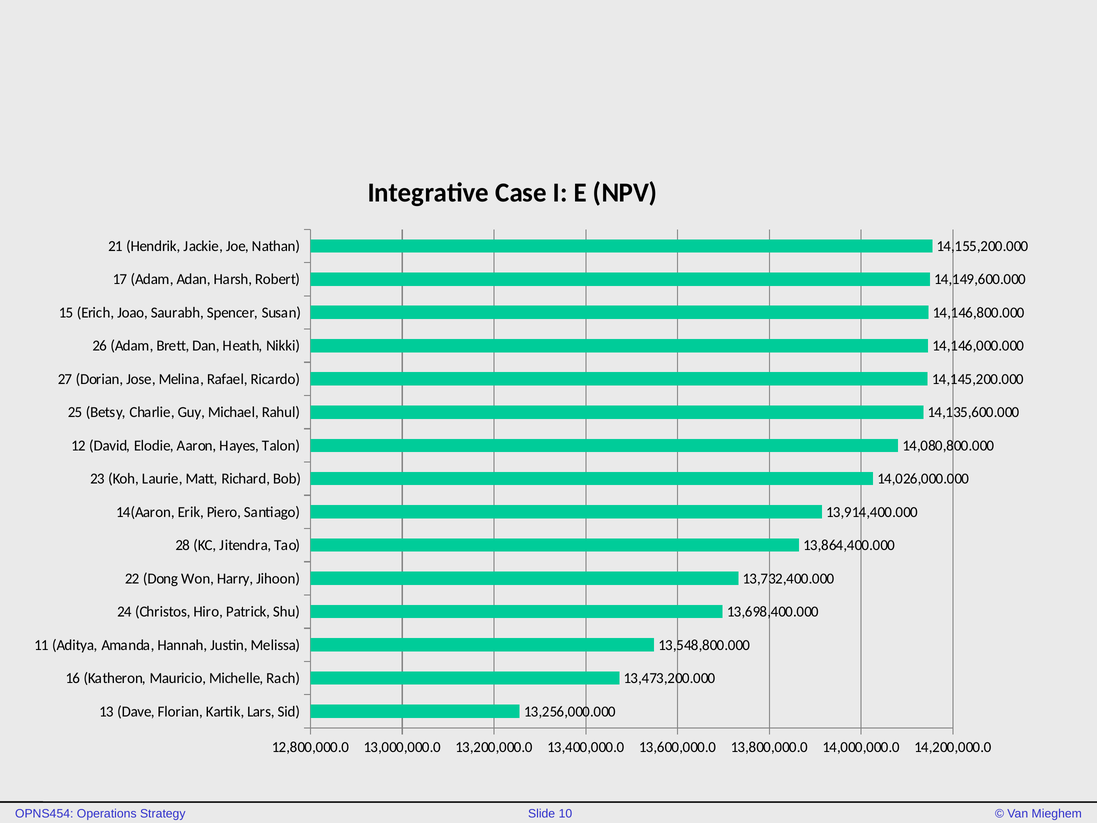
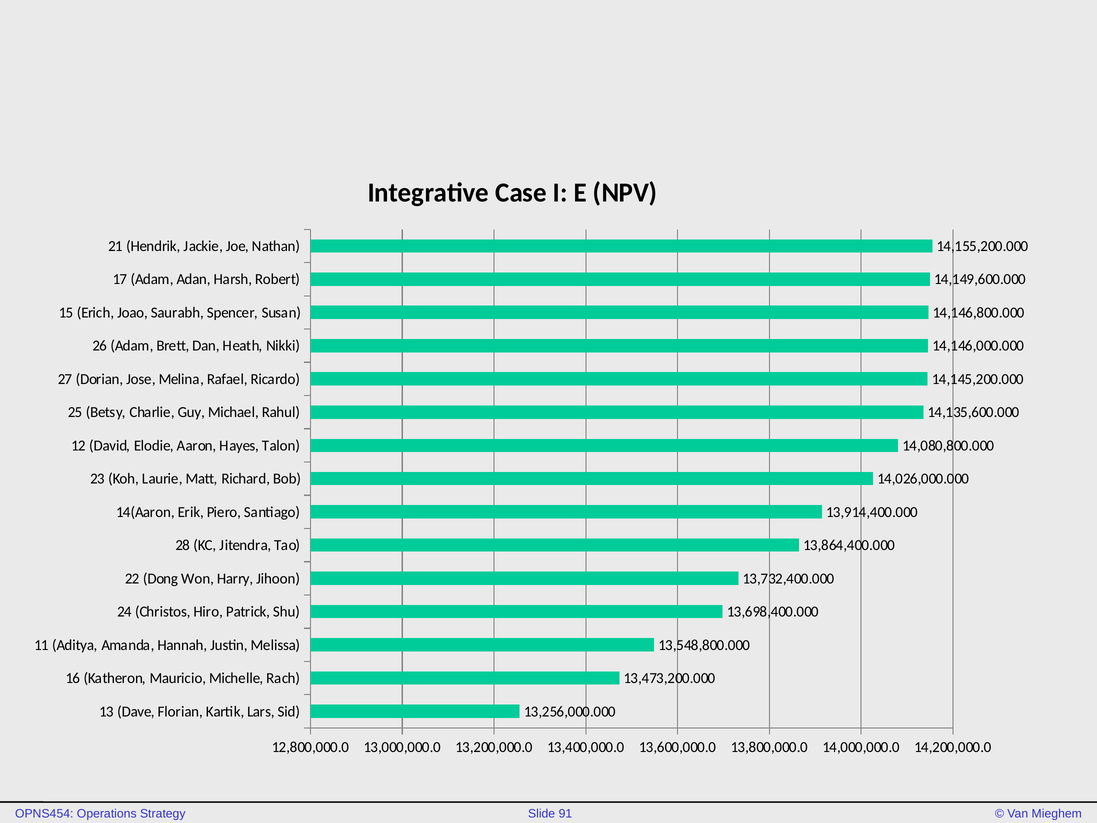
10: 10 -> 91
